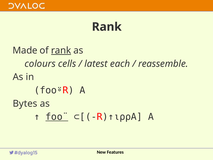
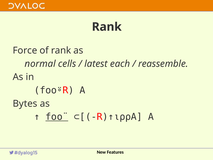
Made: Made -> Force
rank at (61, 50) underline: present -> none
colours: colours -> normal
